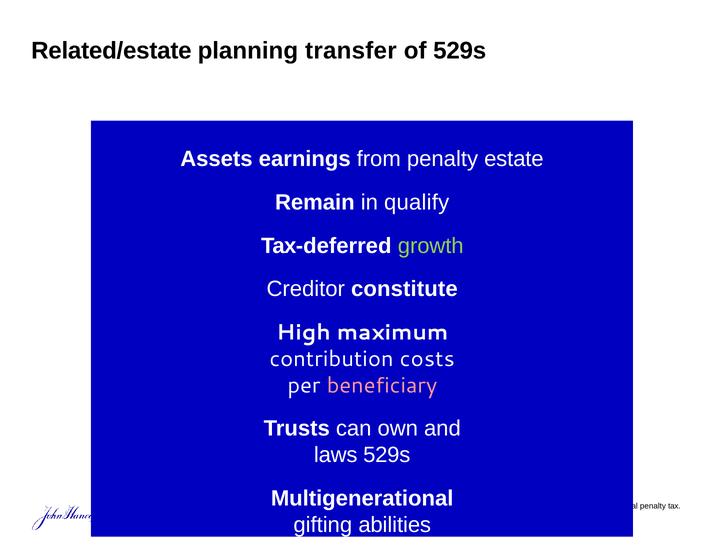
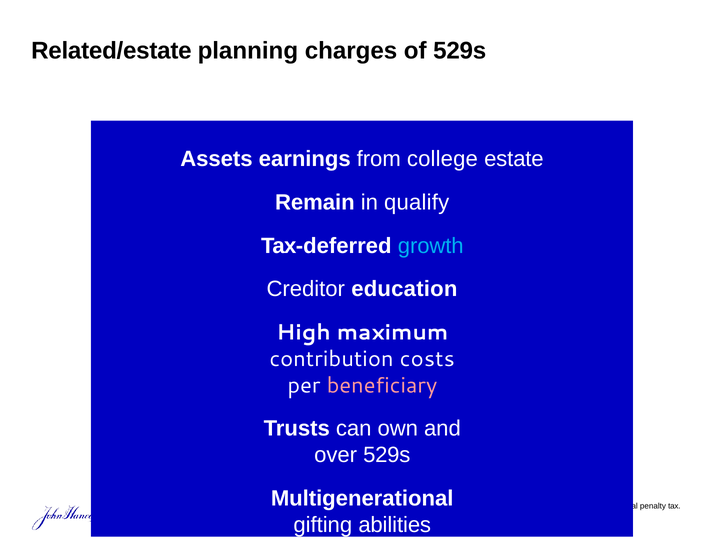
transfer: transfer -> charges
from penalty: penalty -> college
growth colour: light green -> light blue
constitute: constitute -> education
laws at (336, 455): laws -> over
